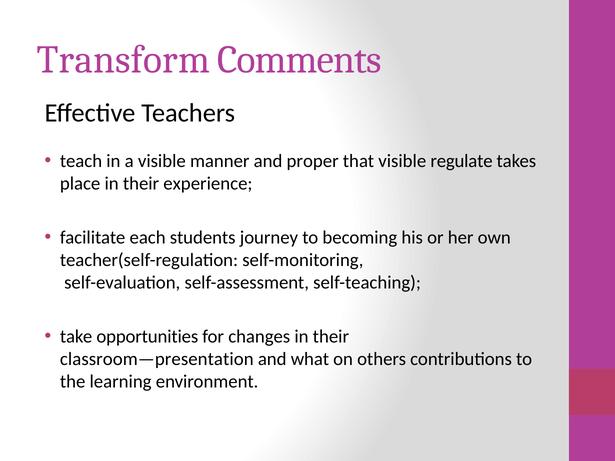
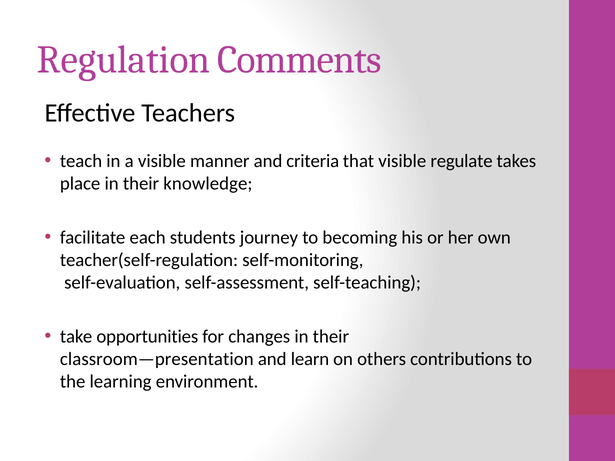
Transform: Transform -> Regulation
proper: proper -> criteria
experience: experience -> knowledge
what: what -> learn
